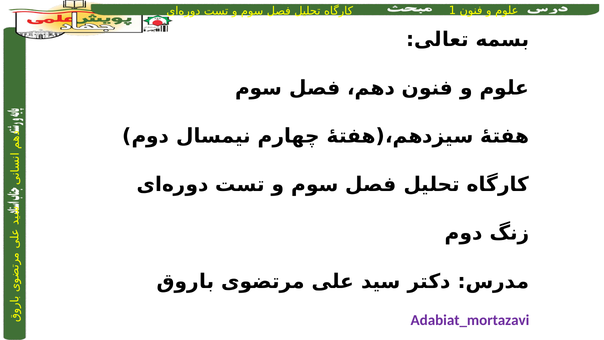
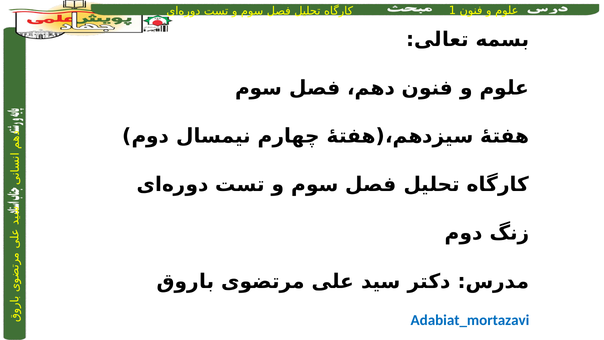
Adabiat_mortazavi colour: purple -> blue
